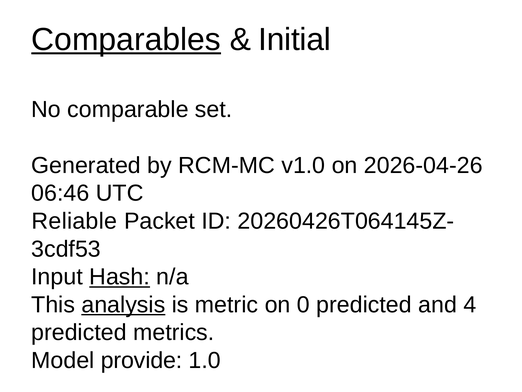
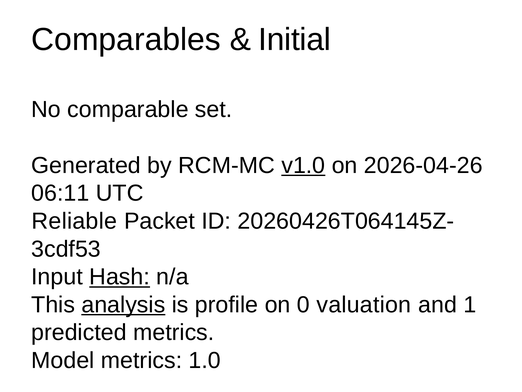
Comparables underline: present -> none
v1.0 underline: none -> present
06:46: 06:46 -> 06:11
metric: metric -> profile
0 predicted: predicted -> valuation
4: 4 -> 1
Model provide: provide -> metrics
